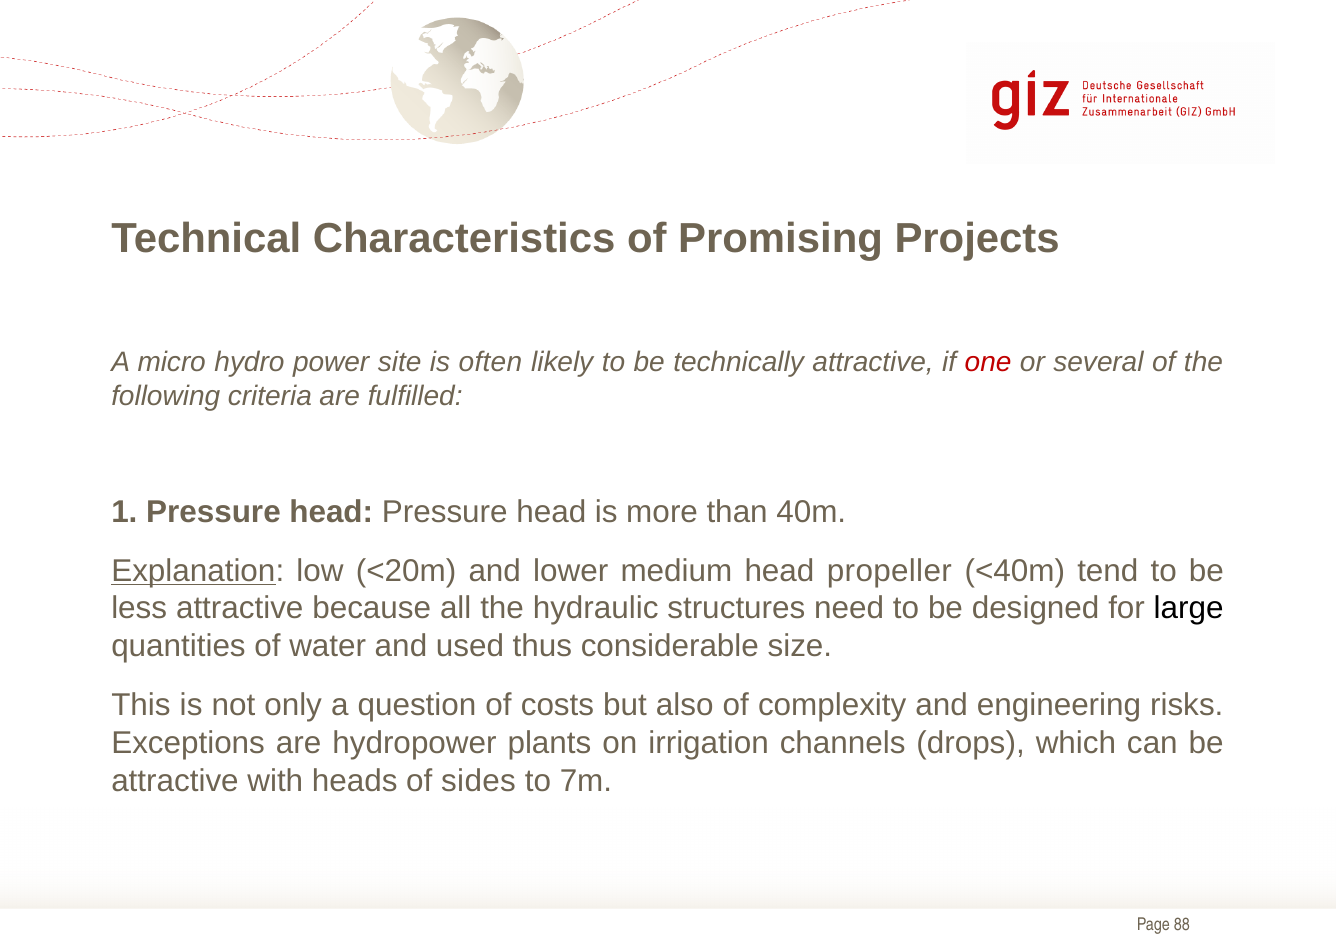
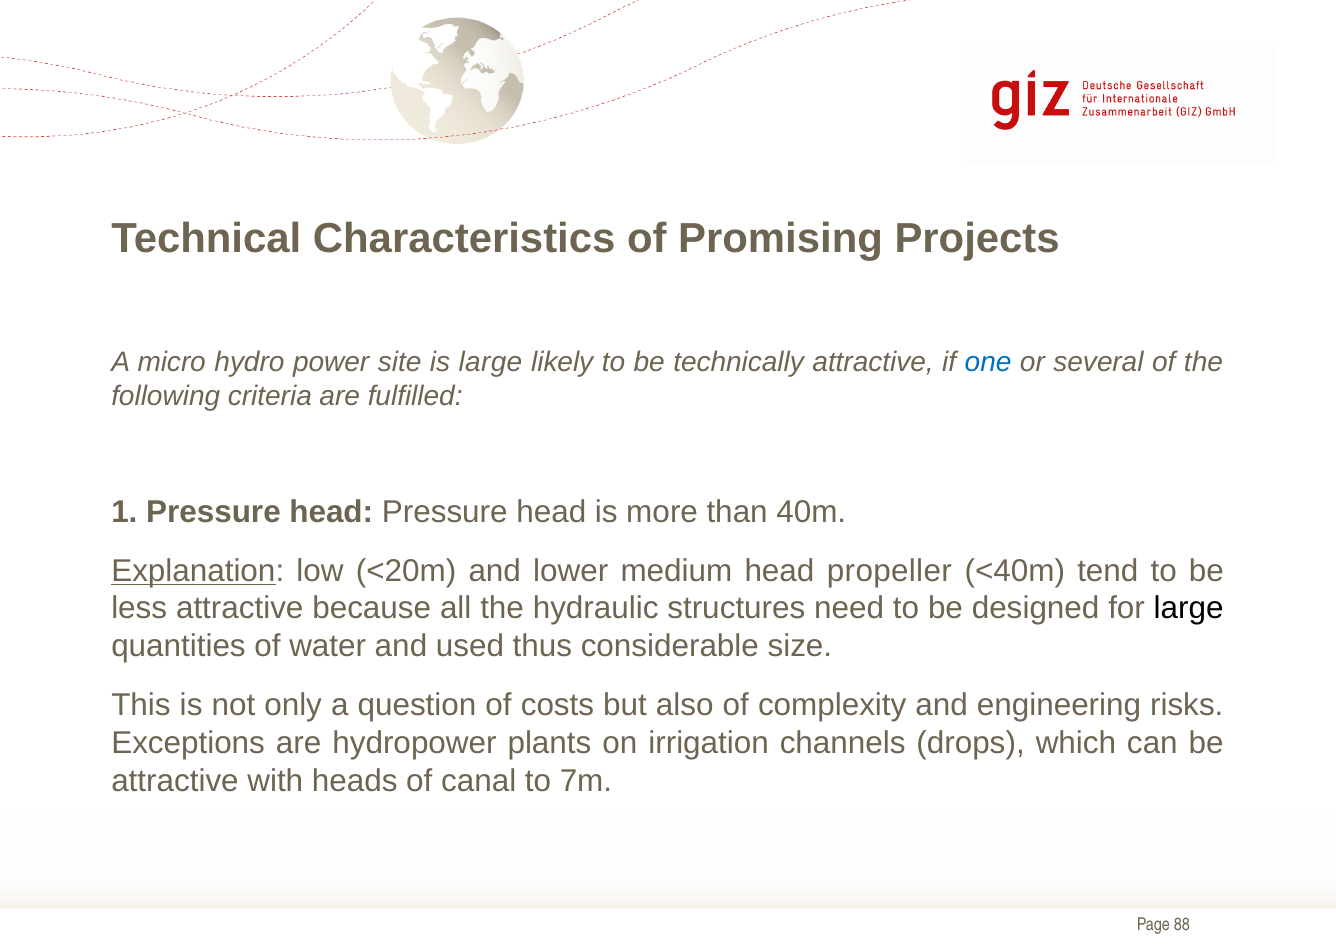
is often: often -> large
one colour: red -> blue
sides: sides -> canal
